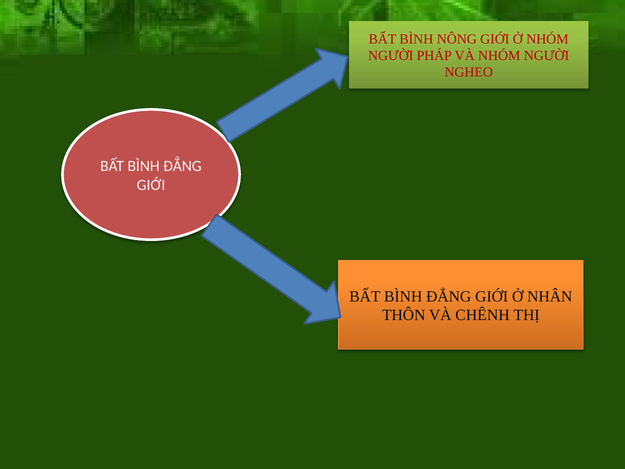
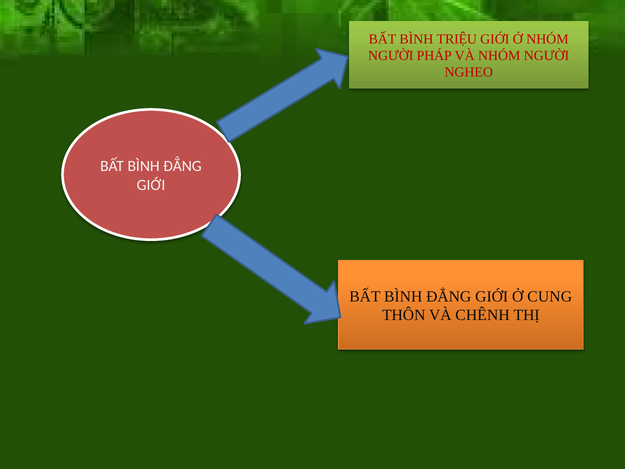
NÔNG: NÔNG -> TRIỆU
NHÂN: NHÂN -> CUNG
